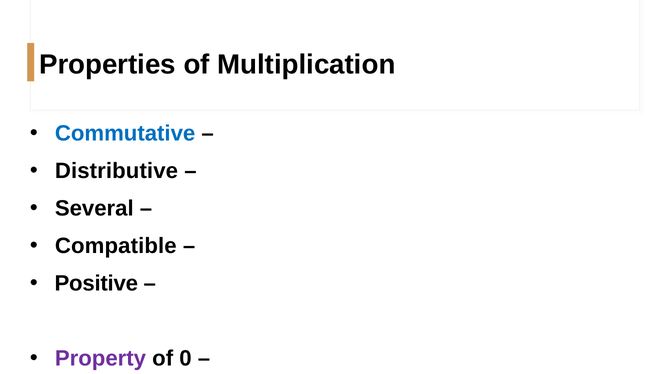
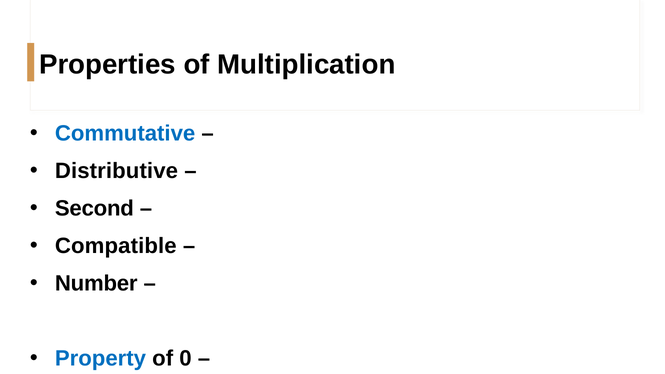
Several: Several -> Second
Positive: Positive -> Number
Property colour: purple -> blue
